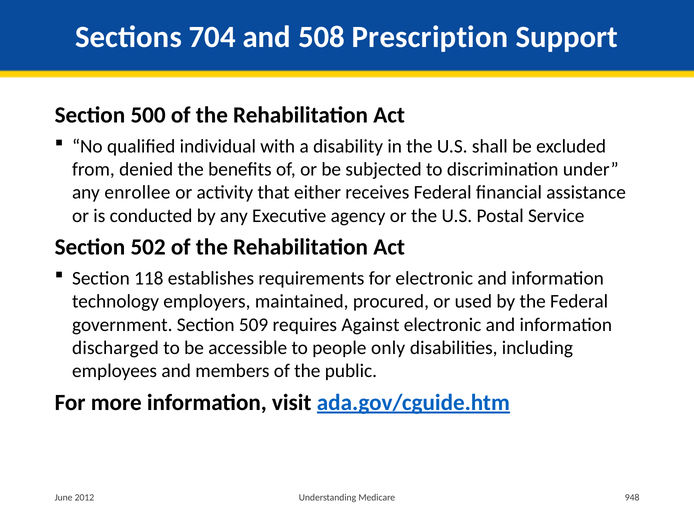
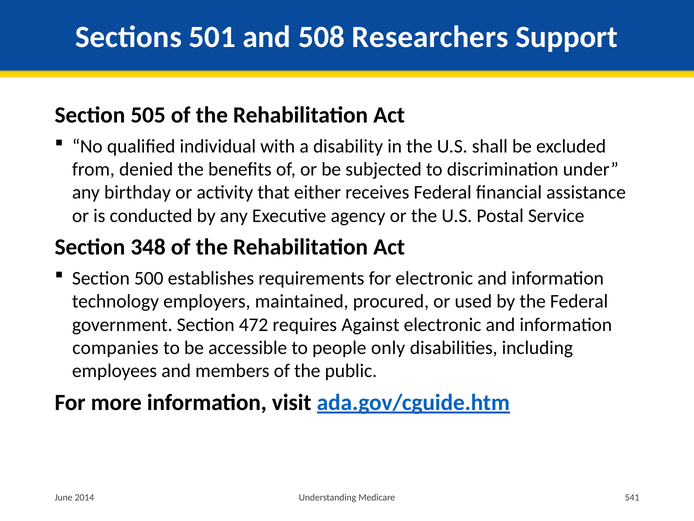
704: 704 -> 501
Prescription: Prescription -> Researchers
500: 500 -> 505
enrollee: enrollee -> birthday
502: 502 -> 348
118: 118 -> 500
509: 509 -> 472
discharged: discharged -> companies
2012: 2012 -> 2014
948: 948 -> 541
